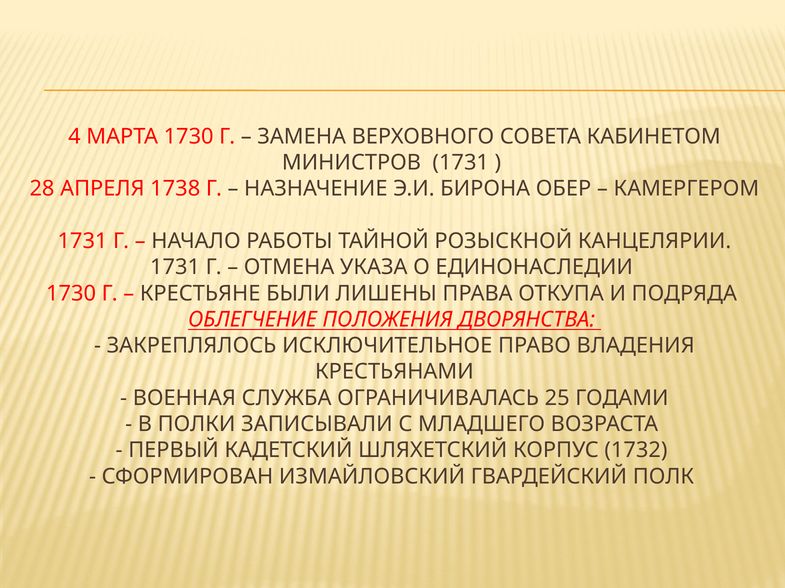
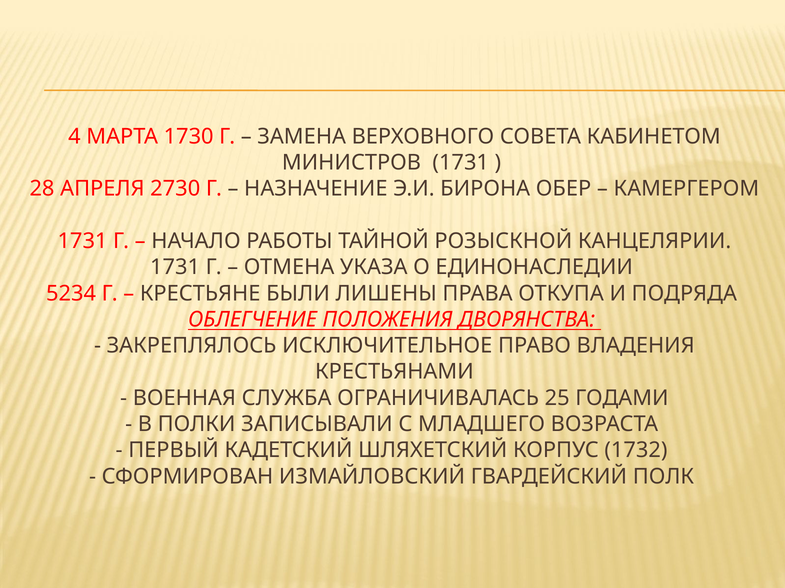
1738: 1738 -> 2730
1730 at (71, 294): 1730 -> 5234
